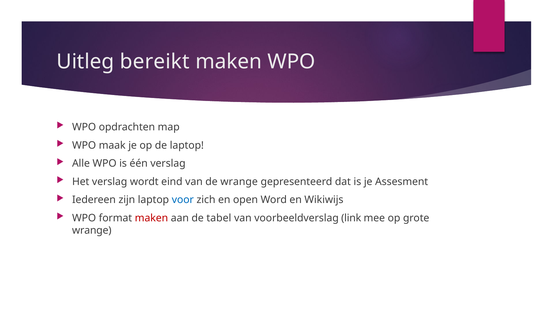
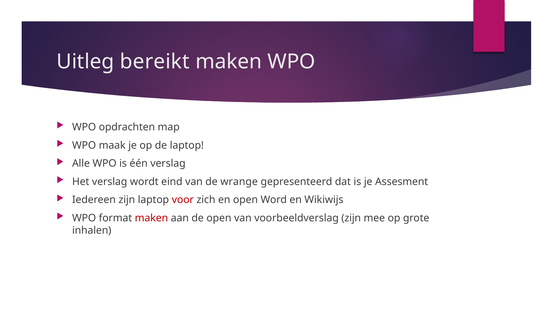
voor colour: blue -> red
de tabel: tabel -> open
voorbeeldverslag link: link -> zijn
wrange at (92, 231): wrange -> inhalen
